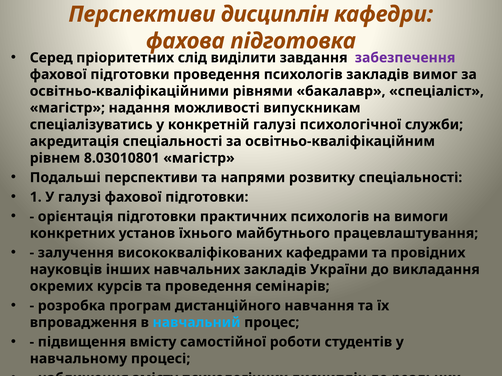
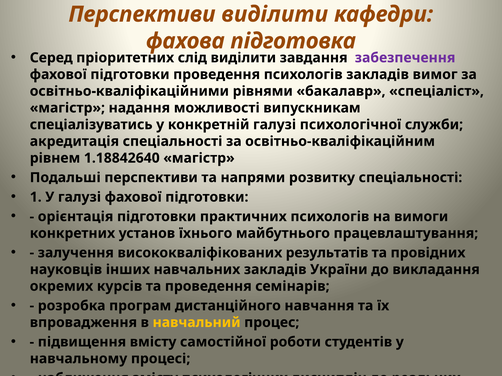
Перспективи дисциплін: дисциплін -> виділити
8.03010801: 8.03010801 -> 1.18842640
кафедрами: кафедрами -> результатів
навчальний colour: light blue -> yellow
